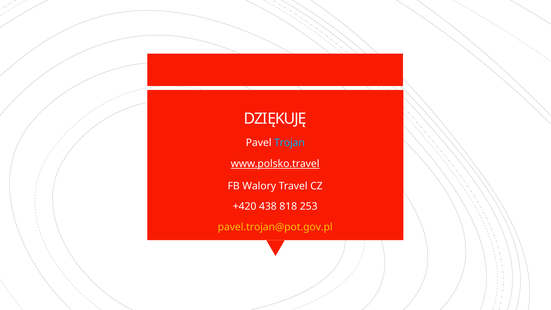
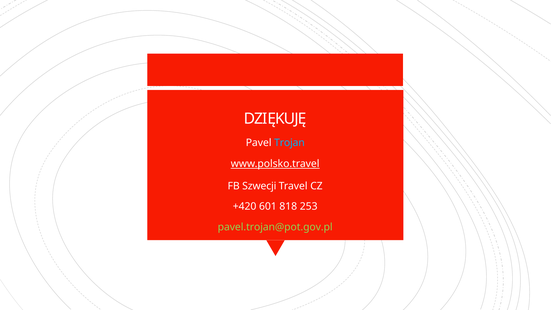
Walory: Walory -> Szwecji
438: 438 -> 601
pavel.trojan@pot.gov.pl colour: yellow -> light green
